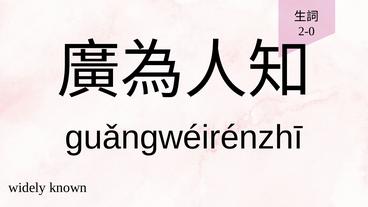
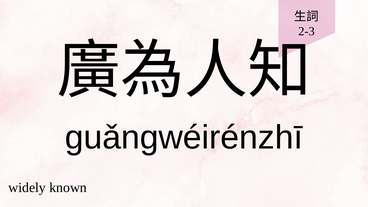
2-0: 2-0 -> 2-3
